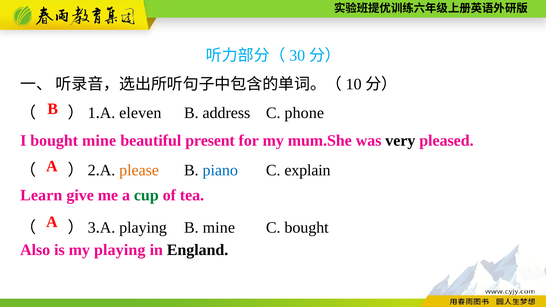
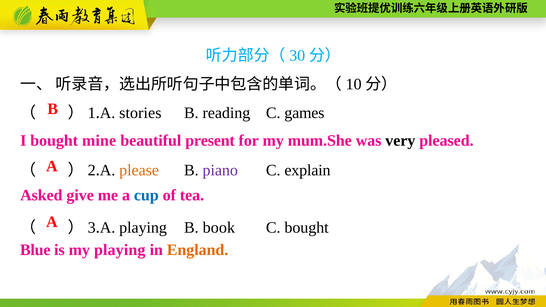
eleven: eleven -> stories
address: address -> reading
phone: phone -> games
piano colour: blue -> purple
Learn: Learn -> Asked
cup colour: green -> blue
B mine: mine -> book
Also: Also -> Blue
England colour: black -> orange
